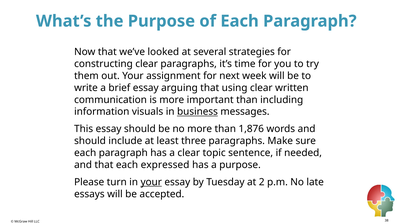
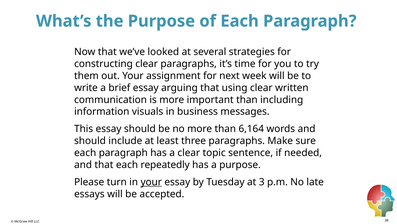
business underline: present -> none
1,876: 1,876 -> 6,164
expressed: expressed -> repeatedly
2: 2 -> 3
